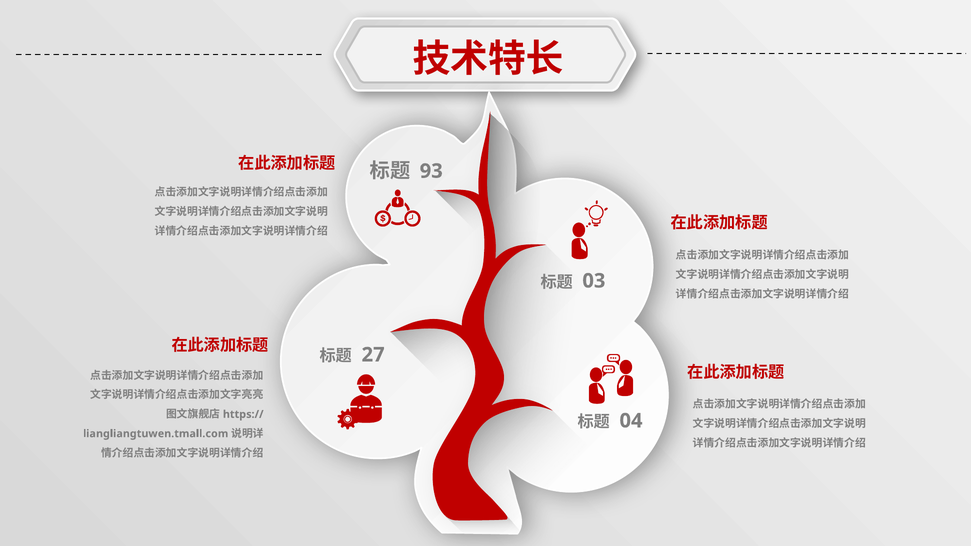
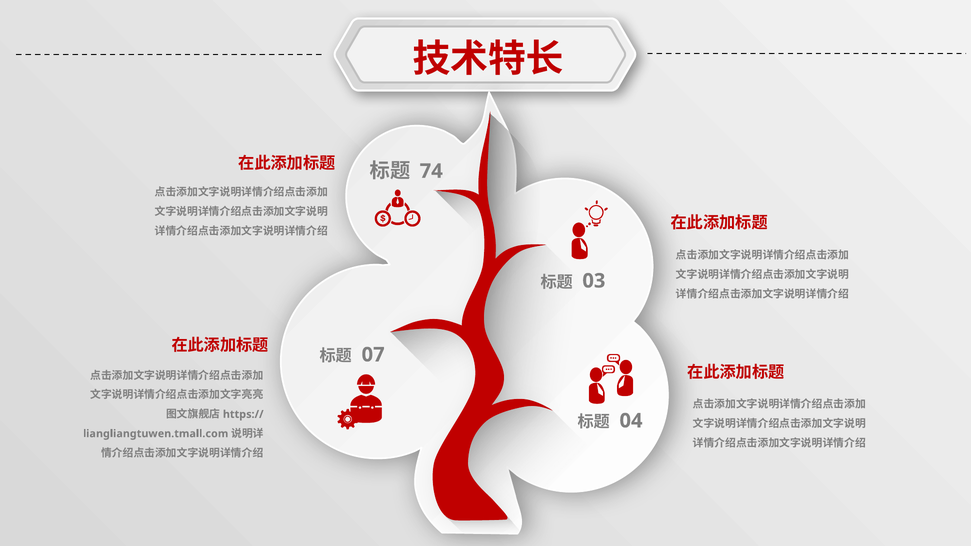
93: 93 -> 74
27: 27 -> 07
